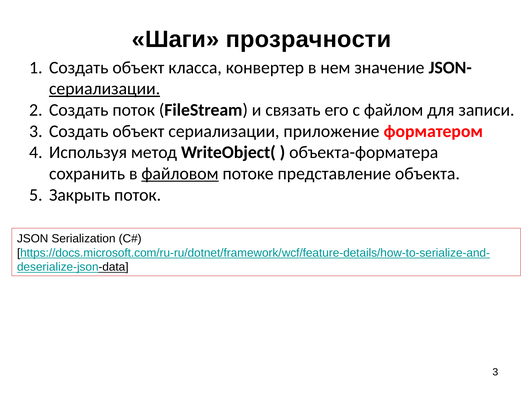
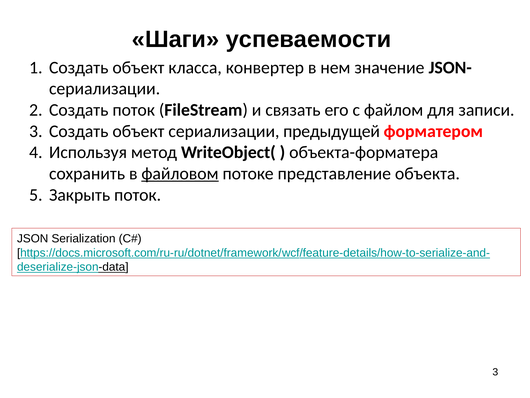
прозрачности: прозрачности -> успеваемости
сериализации at (105, 89) underline: present -> none
приложение: приложение -> предыдущей
